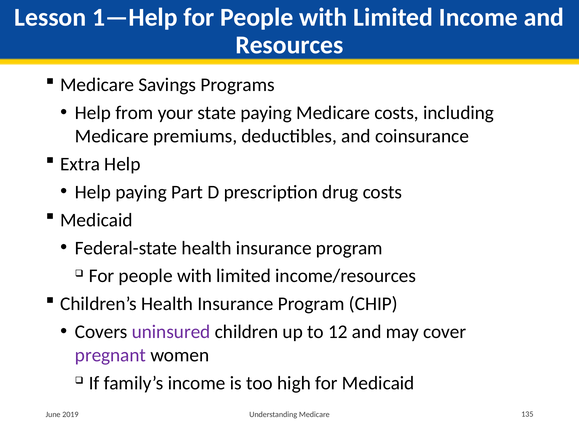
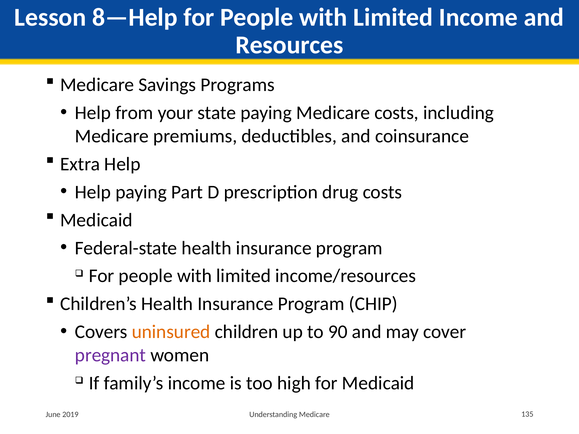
1—Help: 1—Help -> 8—Help
uninsured colour: purple -> orange
12: 12 -> 90
